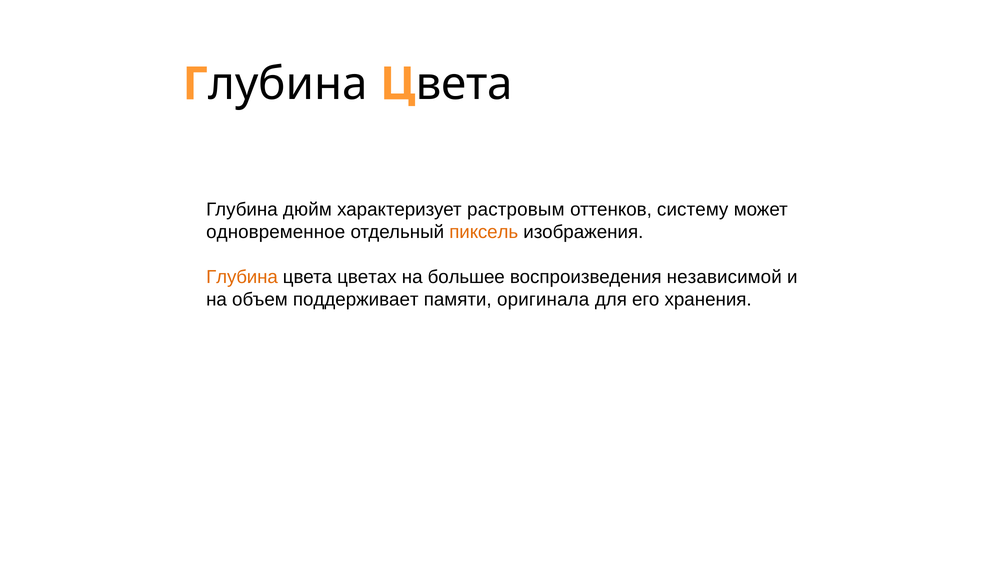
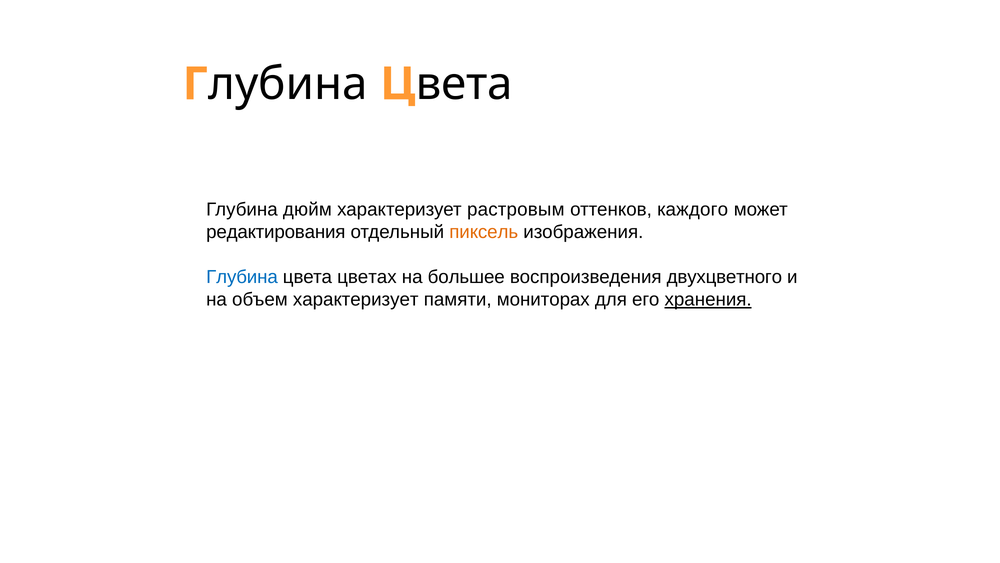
систему: систему -> каждого
одновременное: одновременное -> редактирования
Глубина at (242, 277) colour: orange -> blue
независимой: независимой -> двухцветного
объем поддерживает: поддерживает -> характеризует
оригинала: оригинала -> мониторах
хранения underline: none -> present
